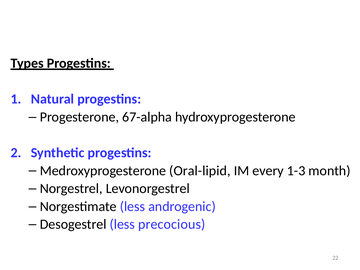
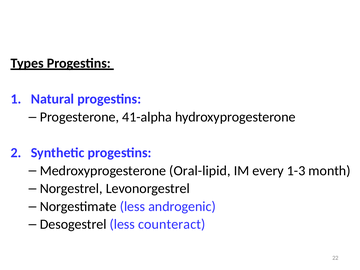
67-alpha: 67-alpha -> 41-alpha
precocious: precocious -> counteract
